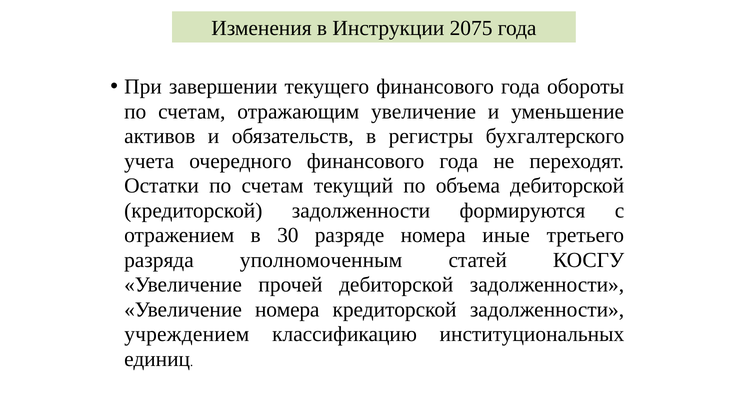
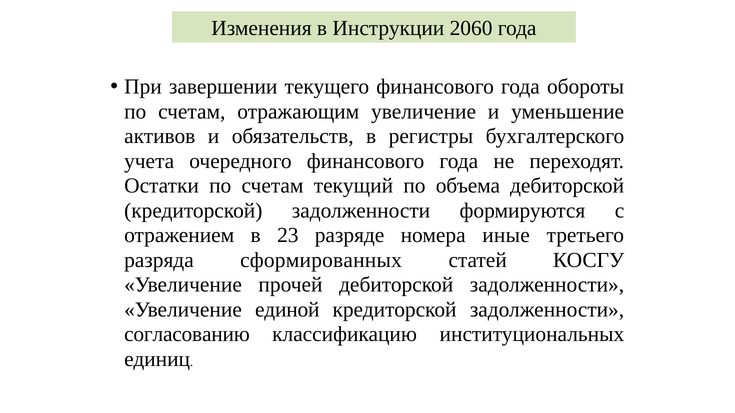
2075: 2075 -> 2060
30: 30 -> 23
уполномоченным: уполномоченным -> сформированных
Увеличение номера: номера -> единой
учреждением: учреждением -> согласованию
